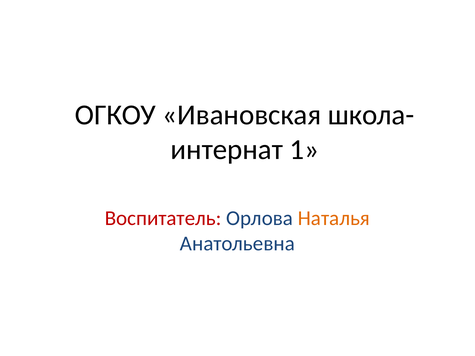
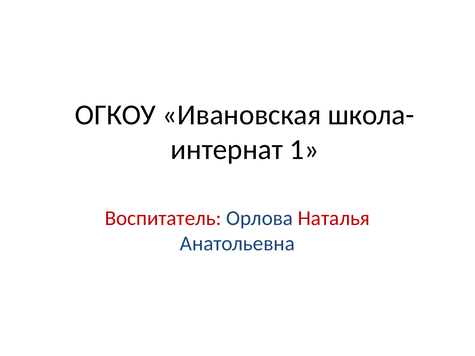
Наталья colour: orange -> red
